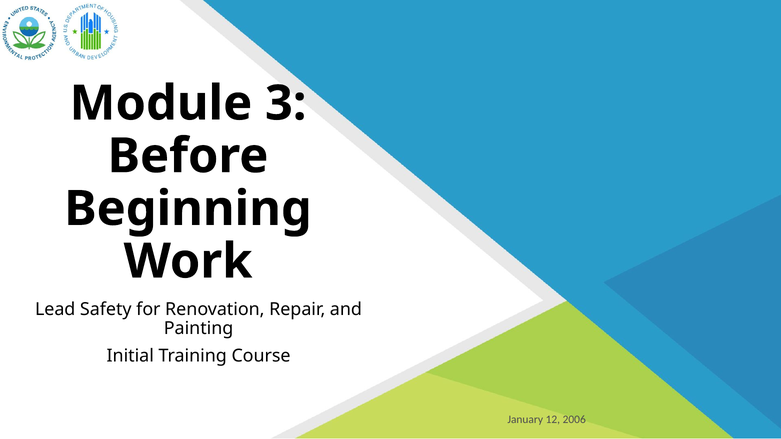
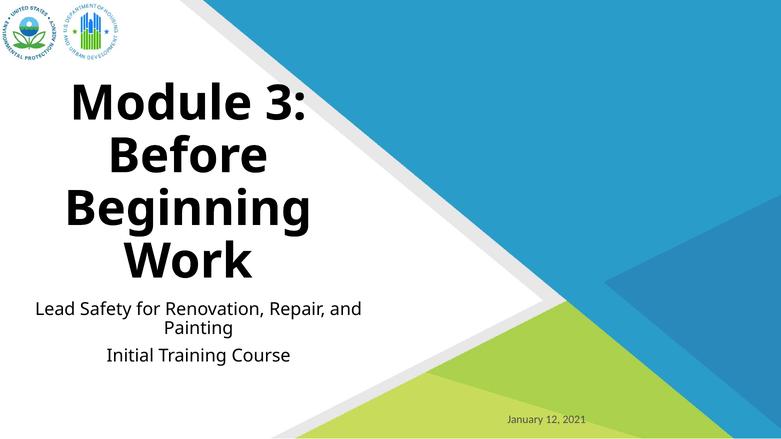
2006: 2006 -> 2021
